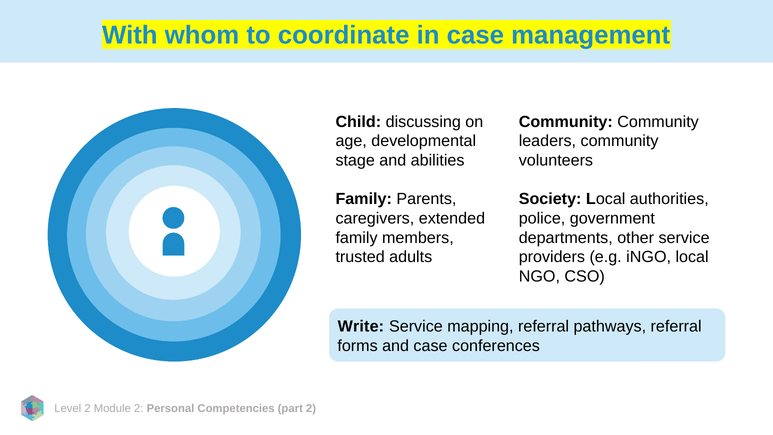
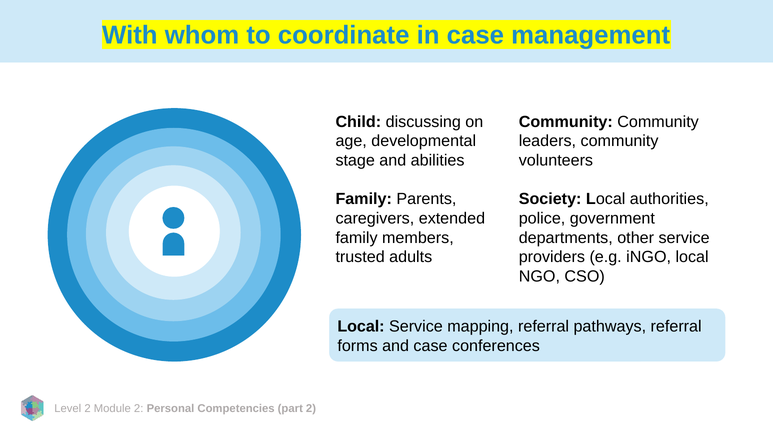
Write at (361, 326): Write -> Local
